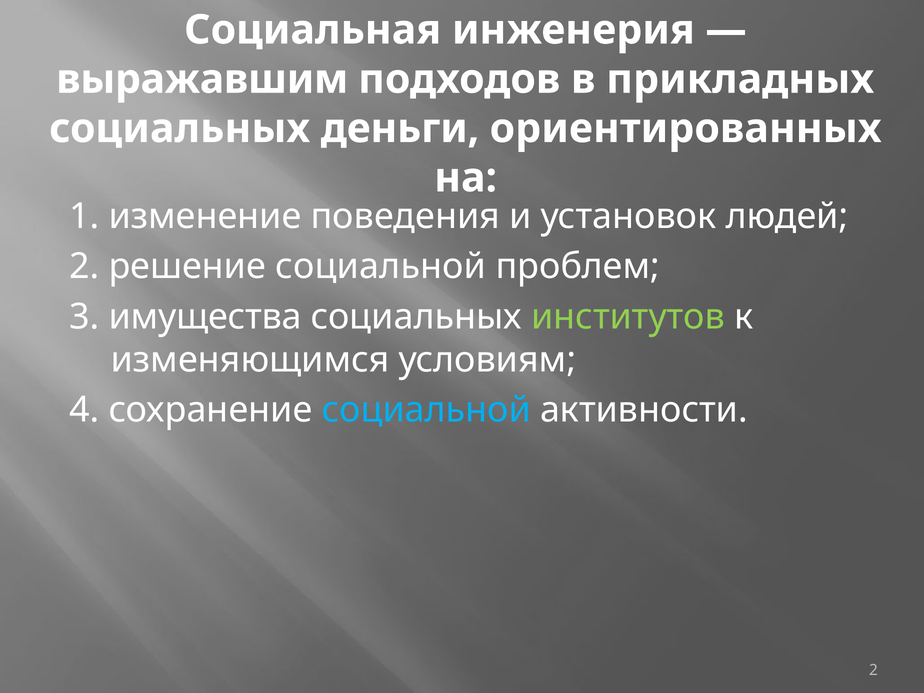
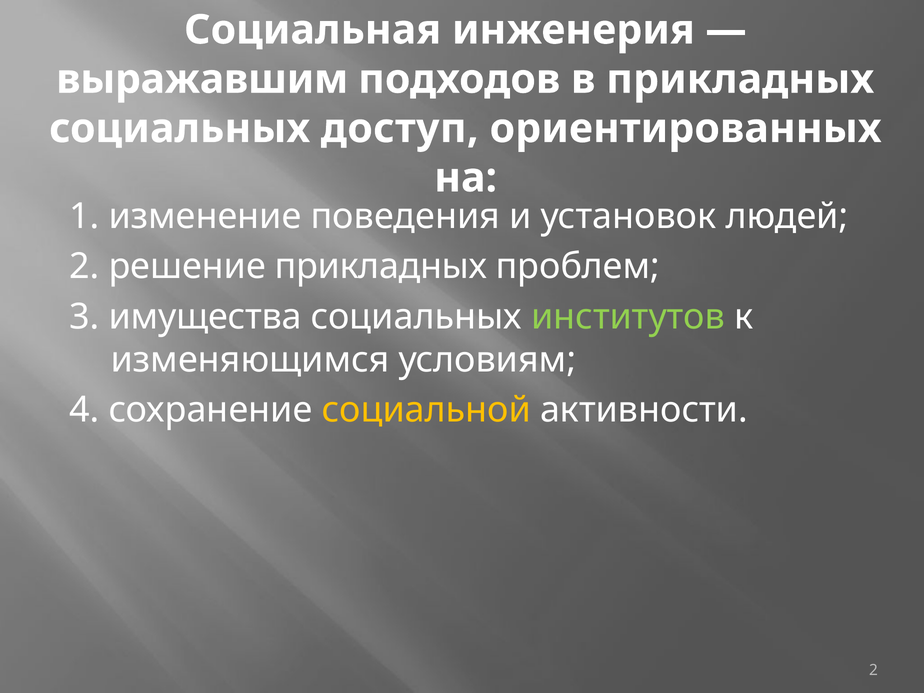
деньги: деньги -> доступ
решение социальной: социальной -> прикладных
социальной at (426, 410) colour: light blue -> yellow
